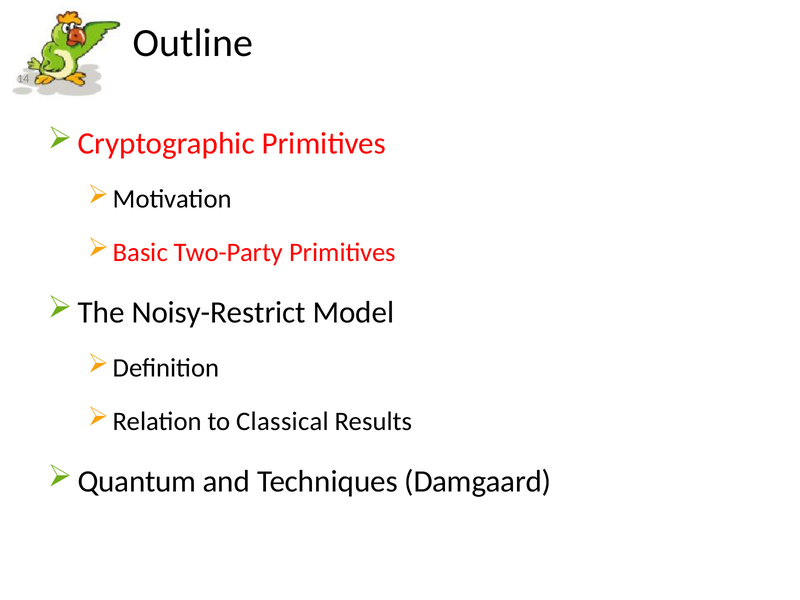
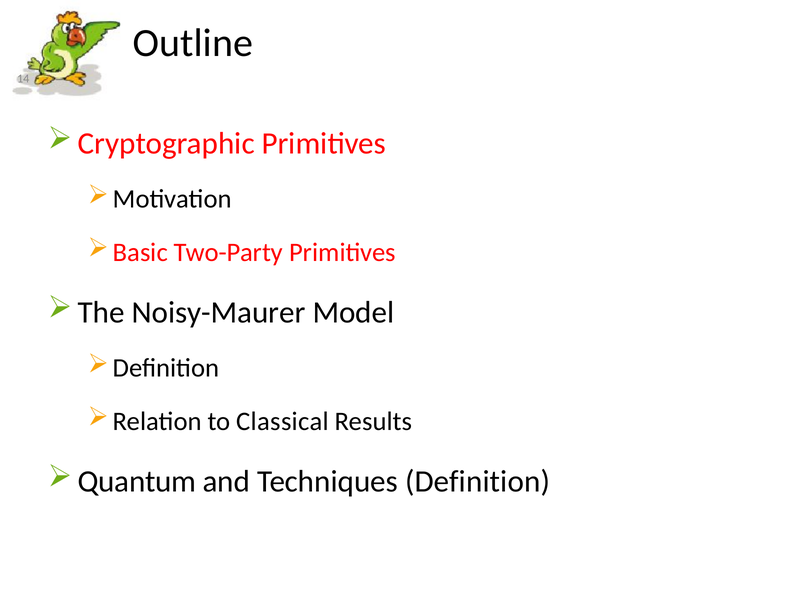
Noisy-Restrict: Noisy-Restrict -> Noisy-Maurer
Techniques Damgaard: Damgaard -> Definition
